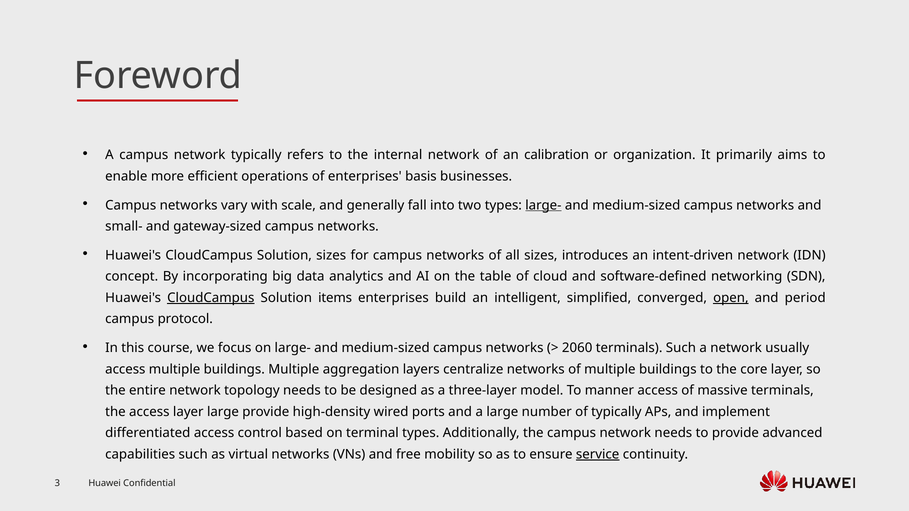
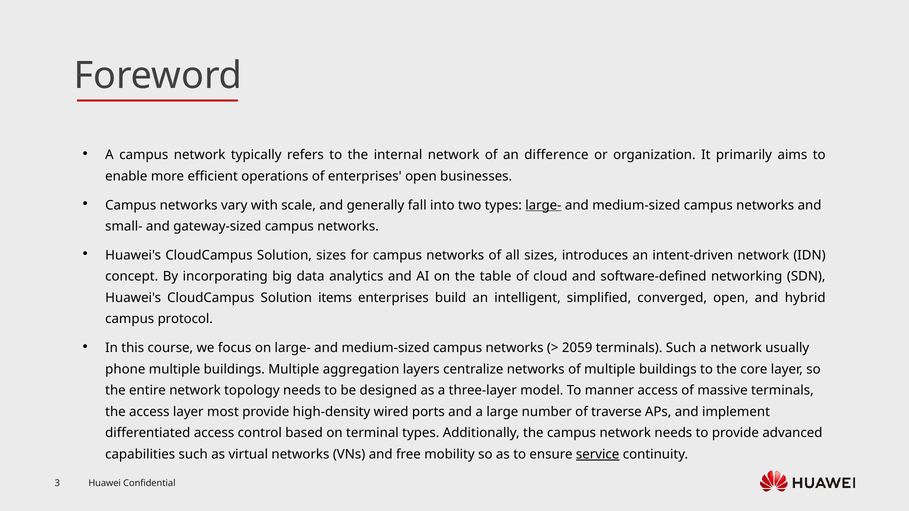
calibration: calibration -> difference
enterprises basis: basis -> open
CloudCampus at (211, 298) underline: present -> none
open at (731, 298) underline: present -> none
period: period -> hybrid
2060: 2060 -> 2059
access at (125, 369): access -> phone
layer large: large -> most
of typically: typically -> traverse
